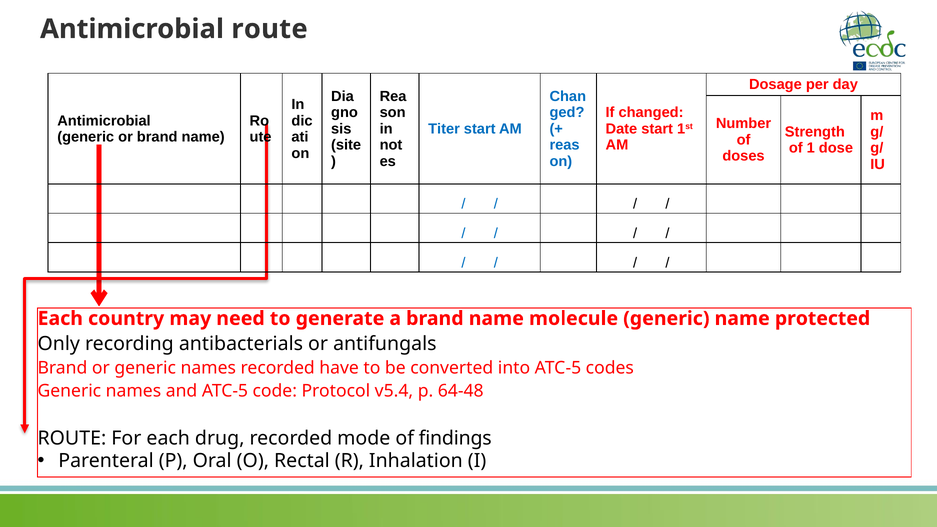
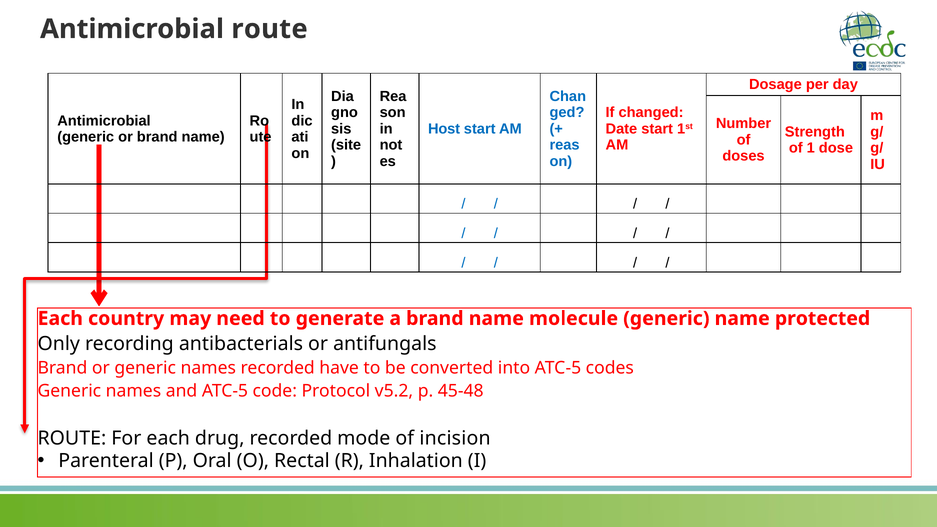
Titer: Titer -> Host
v5.4: v5.4 -> v5.2
64-48: 64-48 -> 45-48
findings: findings -> incision
